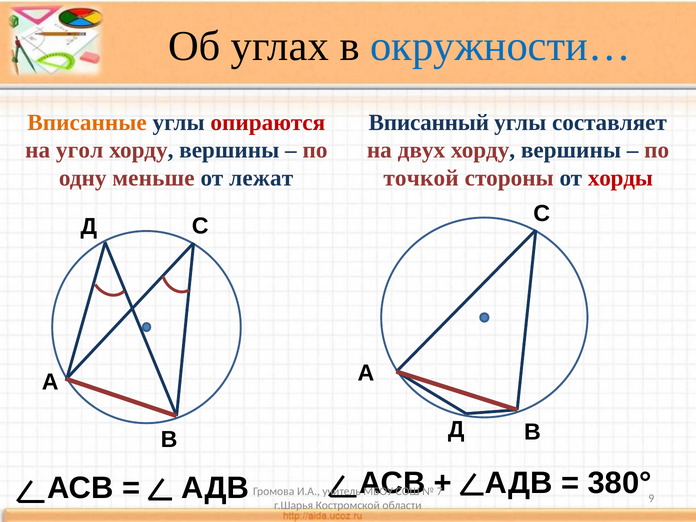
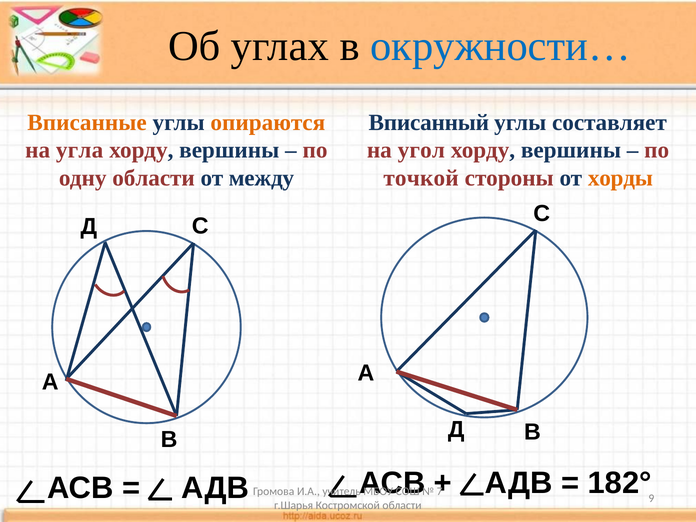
опираются colour: red -> orange
угол: угол -> угла
двух: двух -> угол
одну меньше: меньше -> области
лежат: лежат -> между
хорды colour: red -> orange
380°: 380° -> 182°
